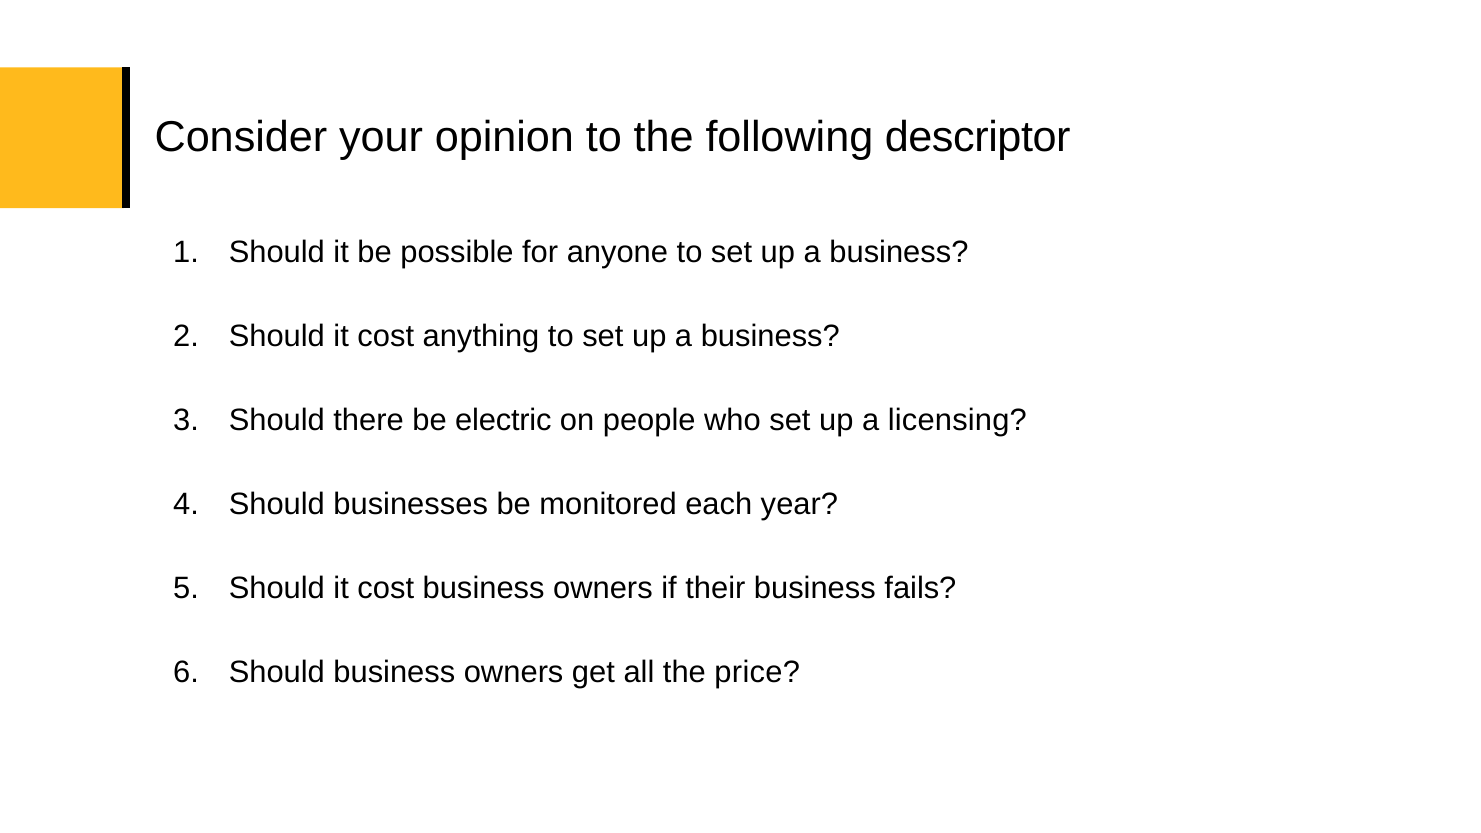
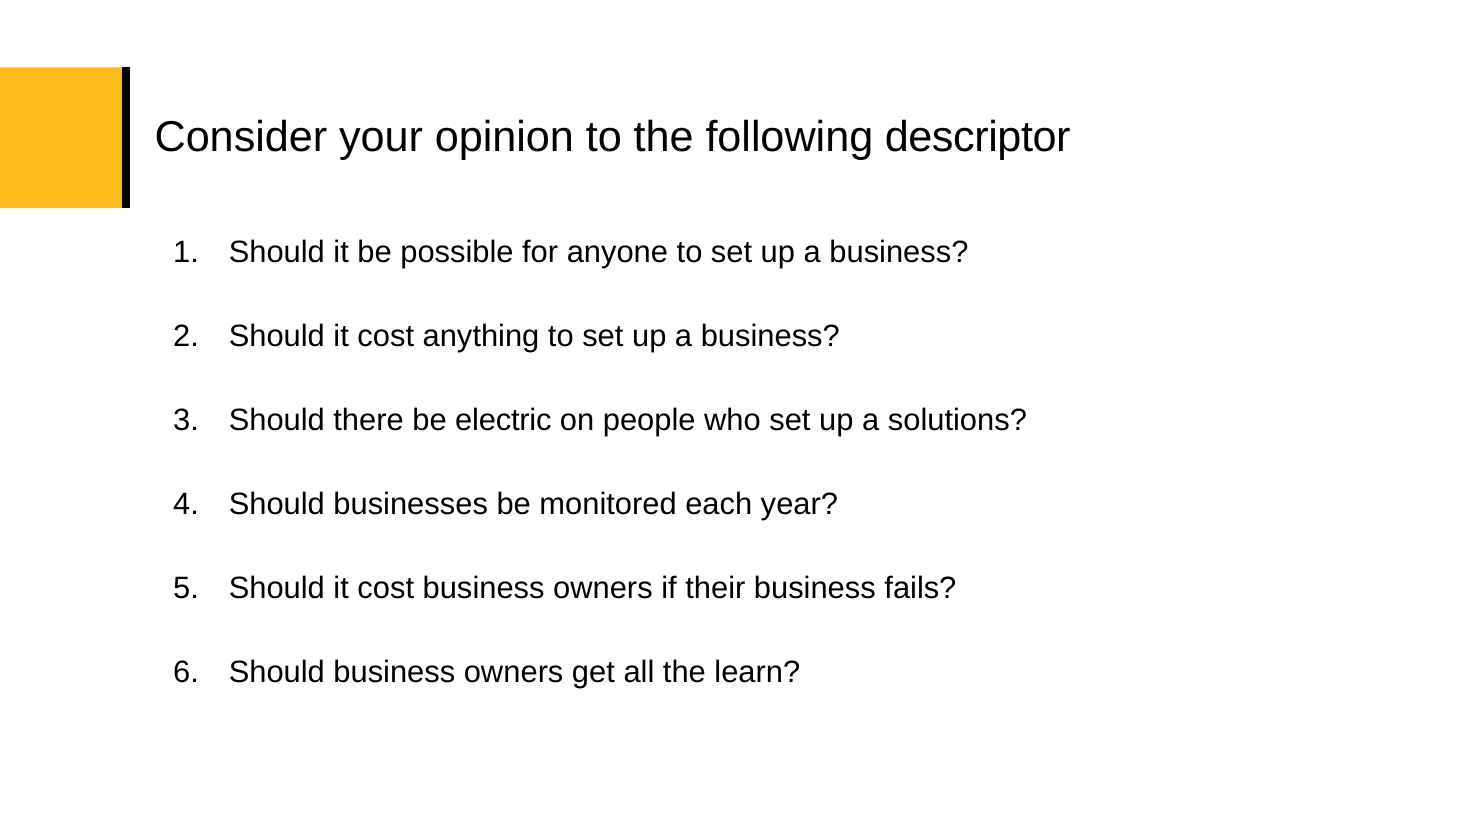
licensing: licensing -> solutions
price: price -> learn
